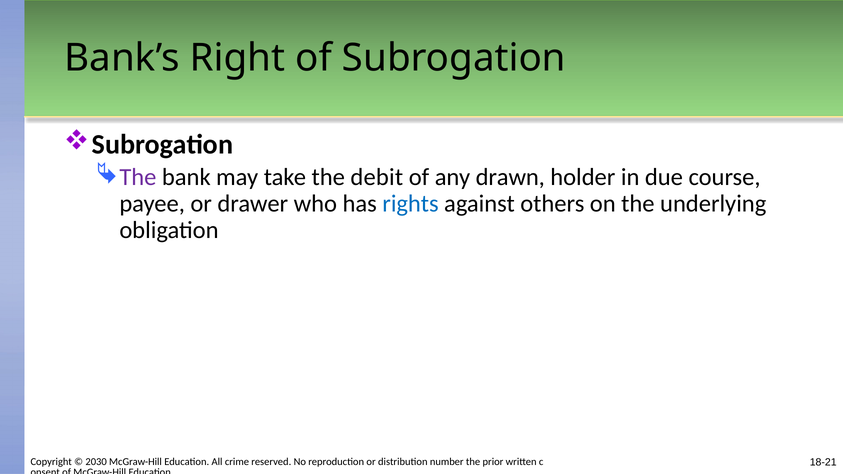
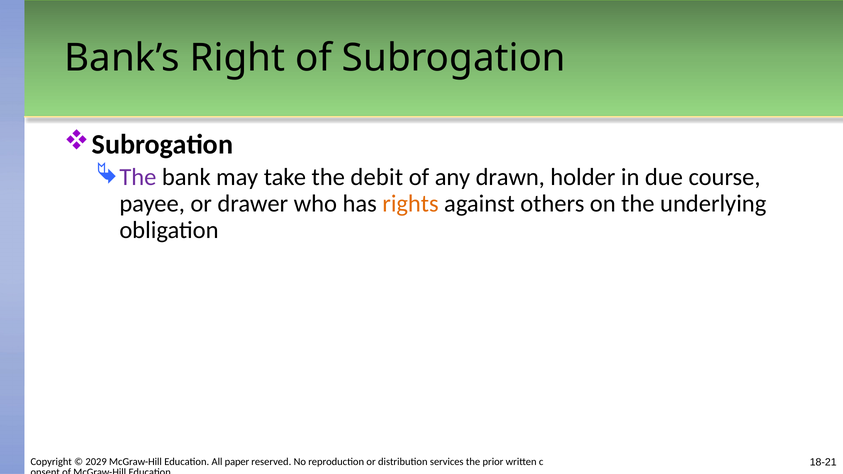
rights colour: blue -> orange
2030: 2030 -> 2029
crime: crime -> paper
number: number -> services
